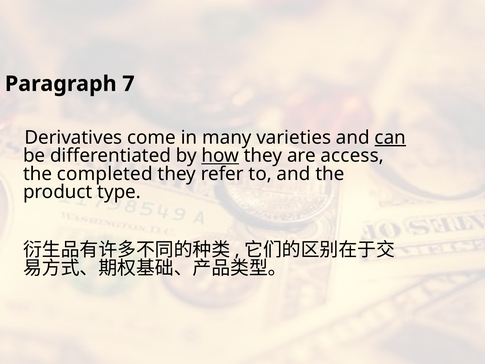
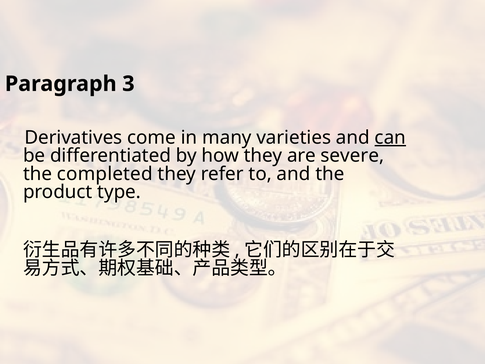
7: 7 -> 3
how underline: present -> none
access: access -> severe
